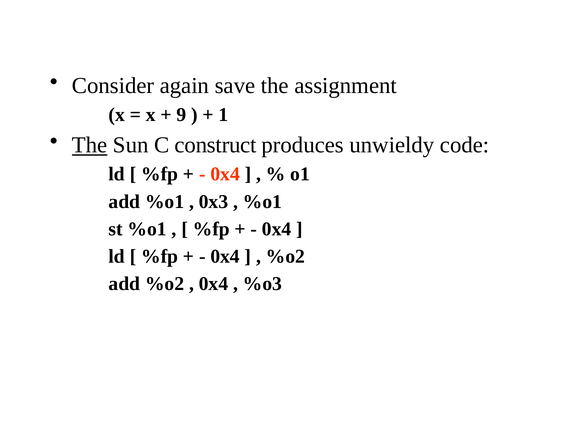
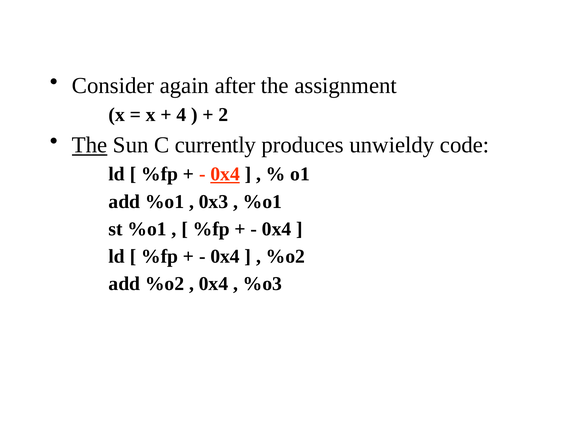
save: save -> after
9: 9 -> 4
1: 1 -> 2
construct: construct -> currently
0x4 at (225, 174) underline: none -> present
